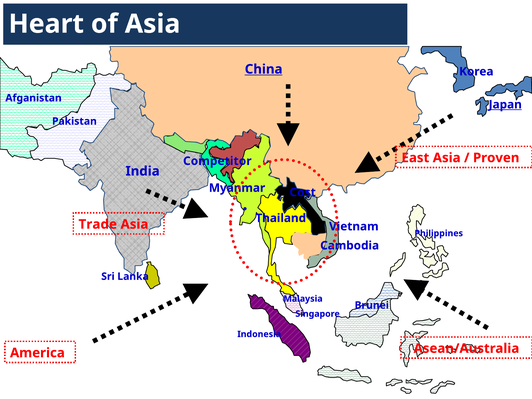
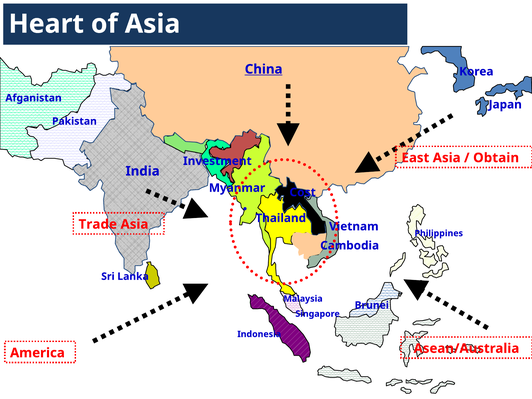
Japan underline: present -> none
Proven: Proven -> Obtain
Competitor: Competitor -> Investment
